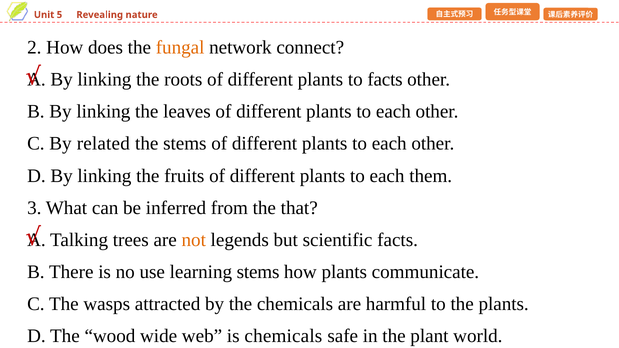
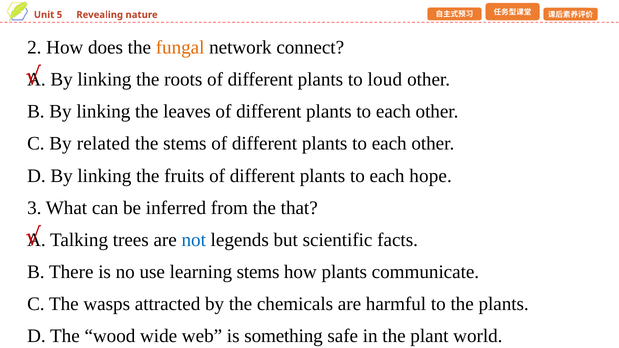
to facts: facts -> loud
them: them -> hope
not colour: orange -> blue
is chemicals: chemicals -> something
